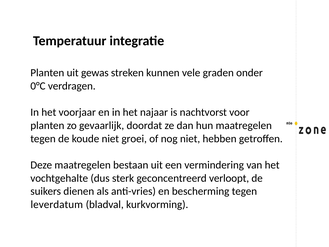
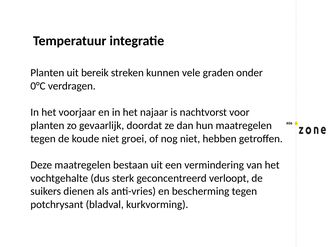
gewas: gewas -> bereik
leverdatum: leverdatum -> potchrysant
